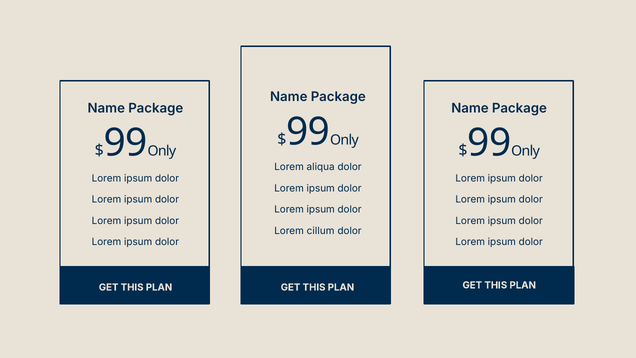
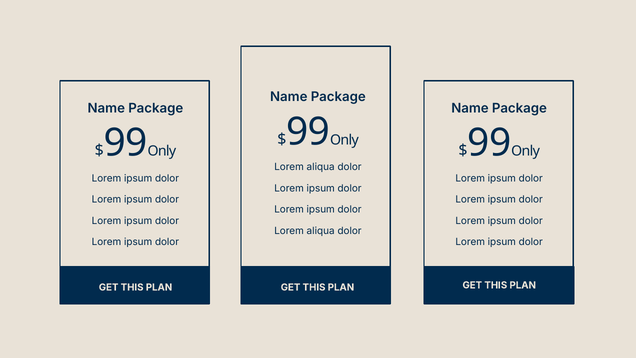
cillum at (321, 231): cillum -> aliqua
